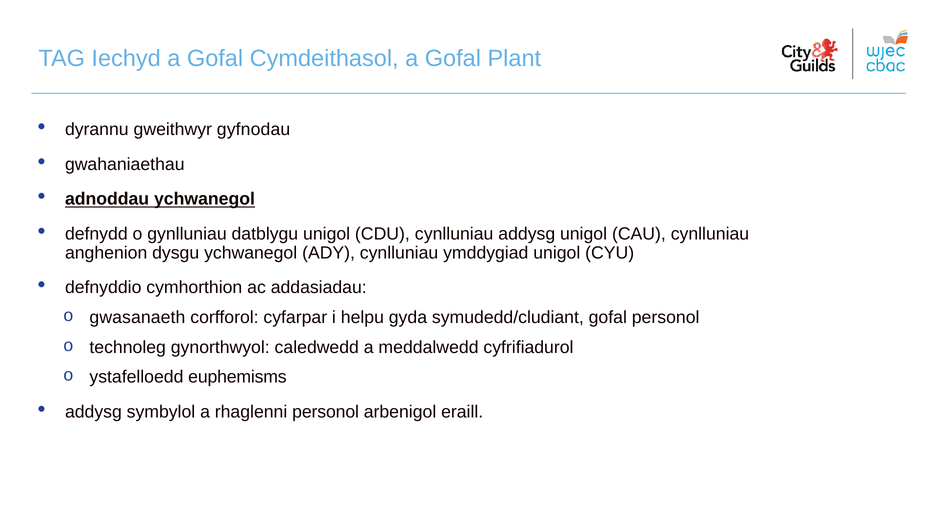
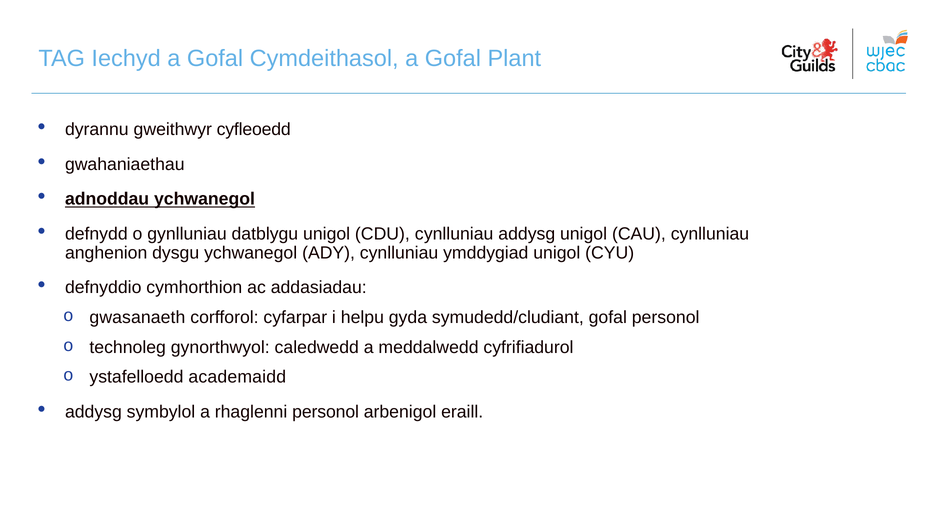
gyfnodau: gyfnodau -> cyfleoedd
euphemisms: euphemisms -> academaidd
